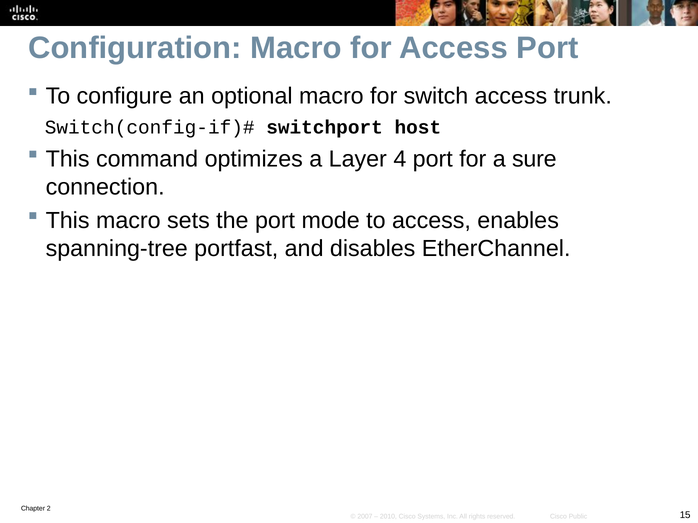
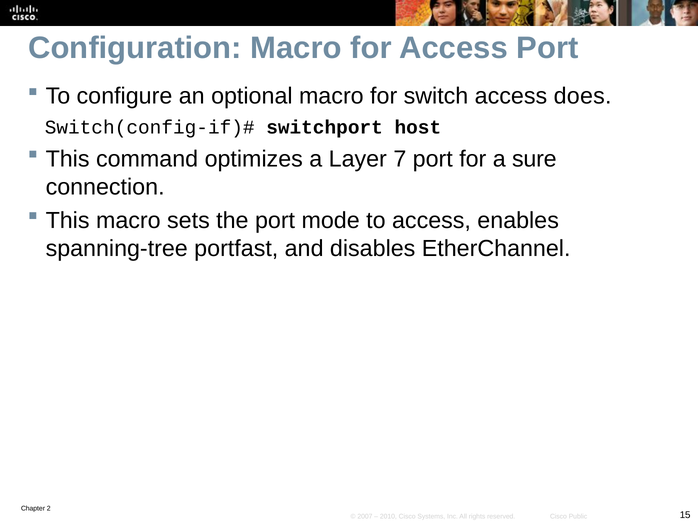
trunk: trunk -> does
4: 4 -> 7
